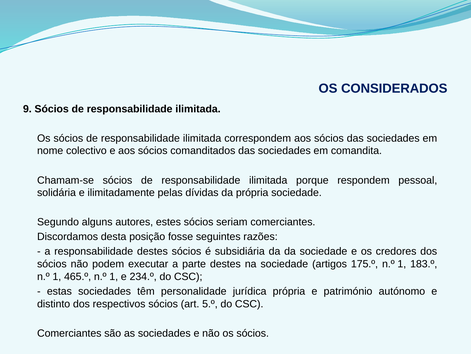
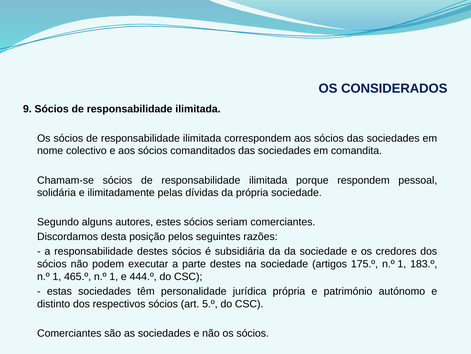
fosse: fosse -> pelos
234.º: 234.º -> 444.º
